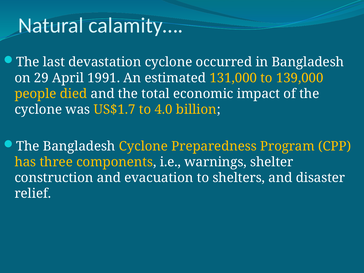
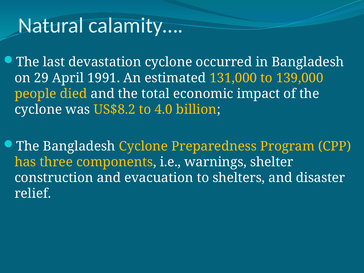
US$1.7: US$1.7 -> US$8.2
